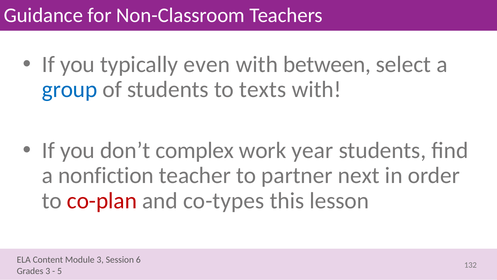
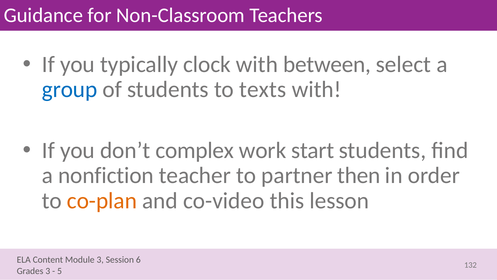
even: even -> clock
year: year -> start
next: next -> then
co-plan colour: red -> orange
co-types: co-types -> co-video
